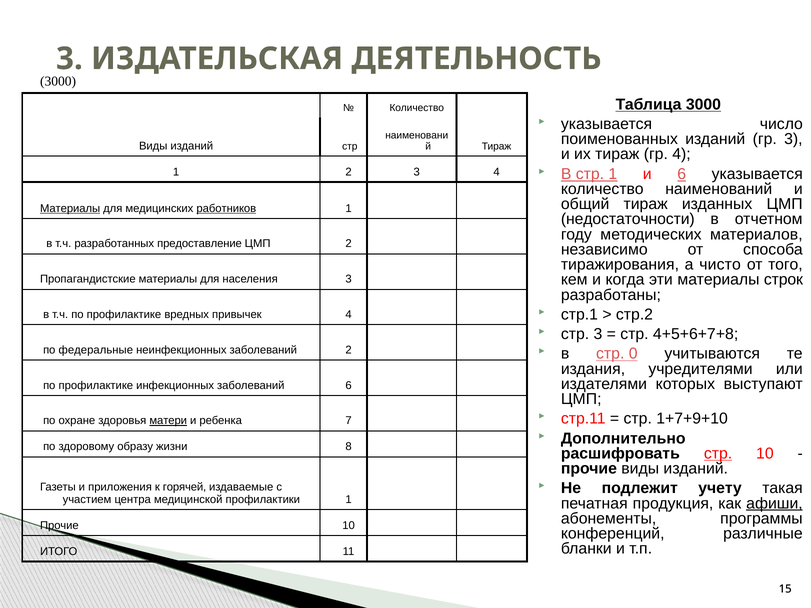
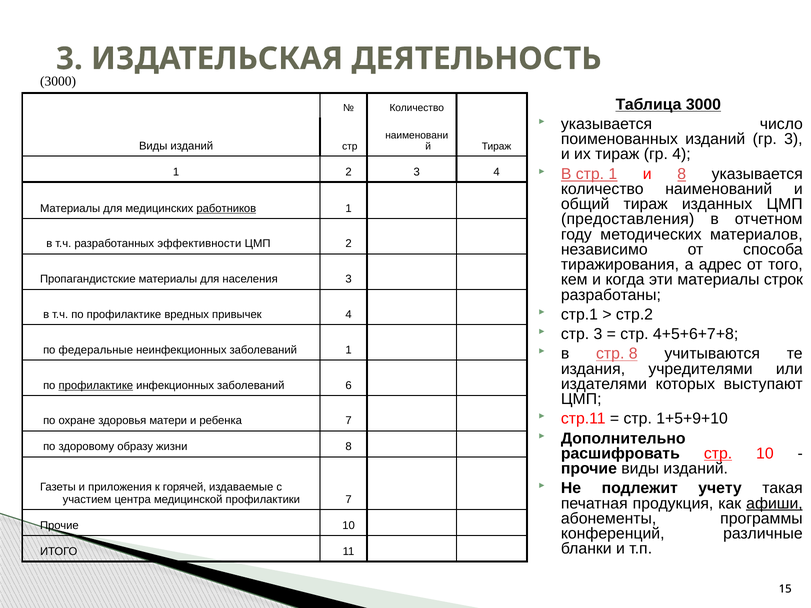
и 6: 6 -> 8
Материалы at (70, 208) underline: present -> none
недостаточности: недостаточности -> предоставления
предоставление: предоставление -> эффективности
чисто: чисто -> адрес
заболеваний 2: 2 -> 1
стр 0: 0 -> 8
профилактике at (96, 385) underline: none -> present
1+7+9+10: 1+7+9+10 -> 1+5+9+10
матери underline: present -> none
профилактики 1: 1 -> 7
